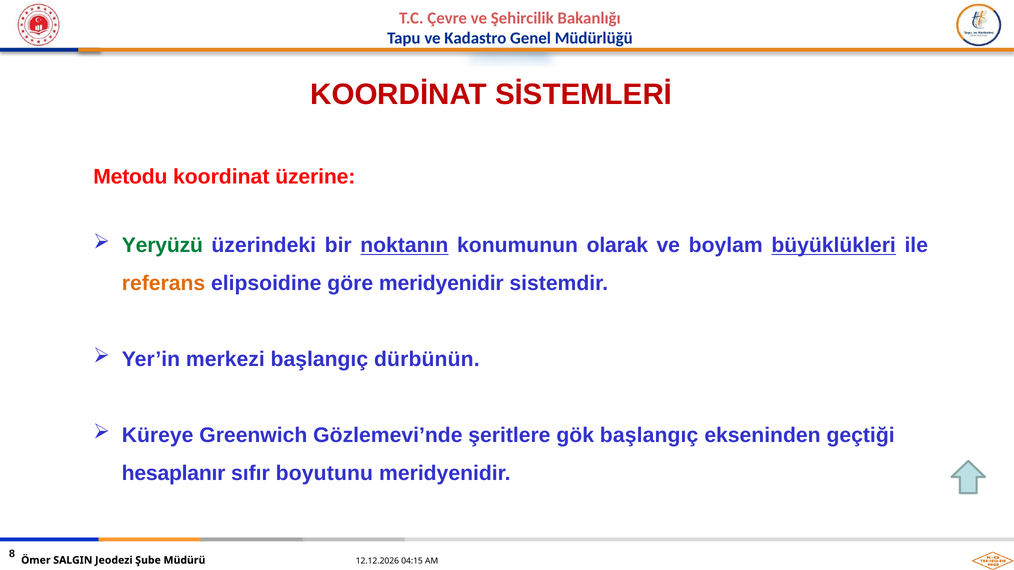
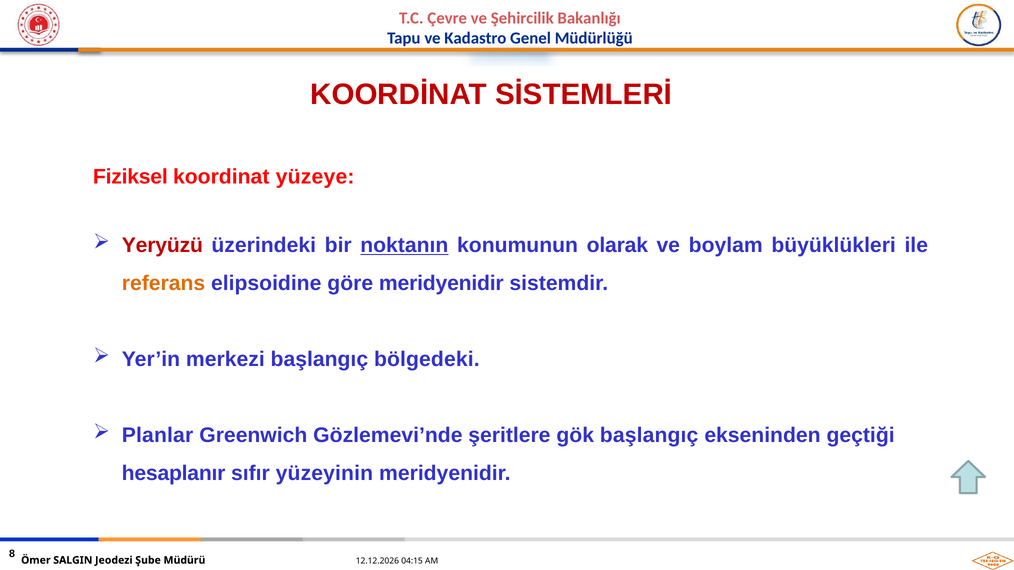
Metodu: Metodu -> Fiziksel
üzerine: üzerine -> yüzeye
Yeryüzü colour: green -> red
büyüklükleri underline: present -> none
dürbünün: dürbünün -> bölgedeki
Küreye: Küreye -> Planlar
boyutunu: boyutunu -> yüzeyinin
